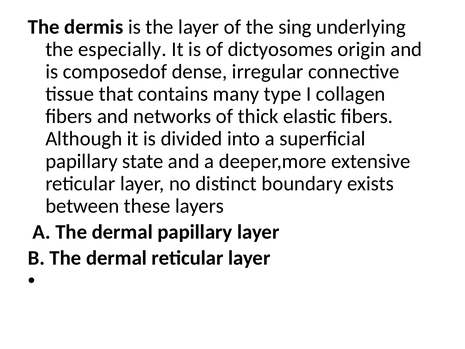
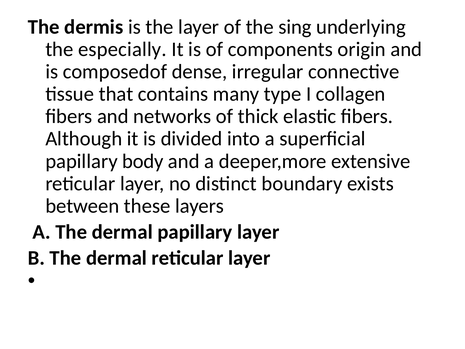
dictyosomes: dictyosomes -> components
state: state -> body
